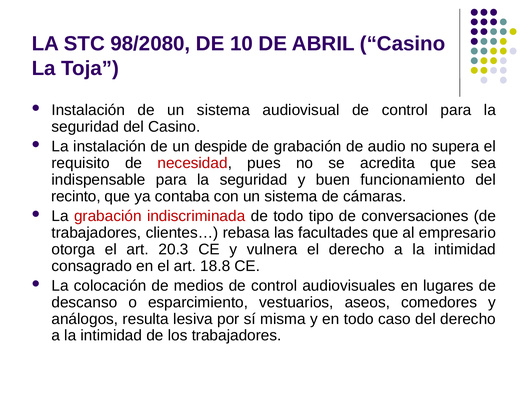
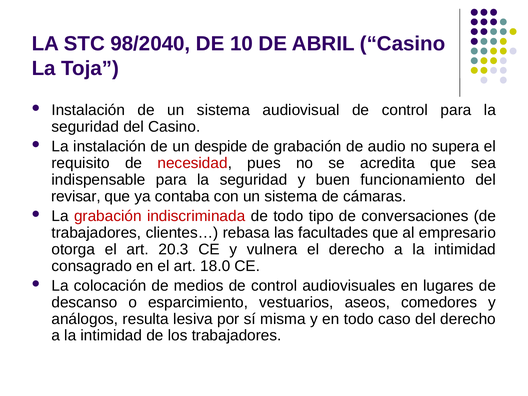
98/2080: 98/2080 -> 98/2040
recinto: recinto -> revisar
18.8: 18.8 -> 18.0
